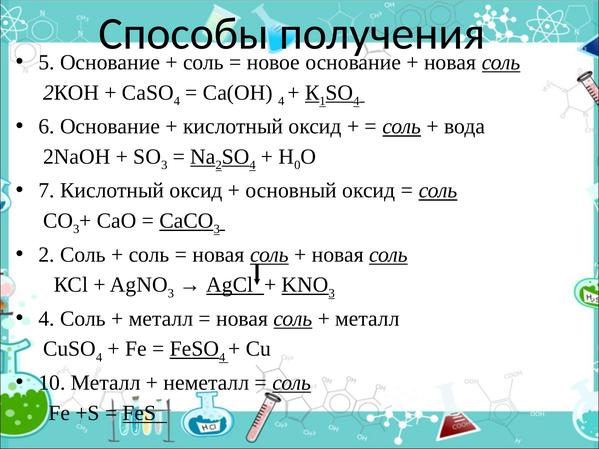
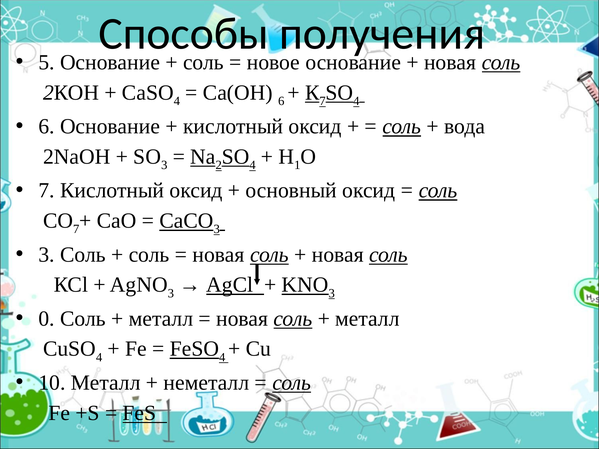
Са(ОН 4: 4 -> 6
1 at (323, 101): 1 -> 7
0: 0 -> 1
3 at (76, 229): 3 -> 7
2 at (47, 255): 2 -> 3
4 at (47, 319): 4 -> 0
